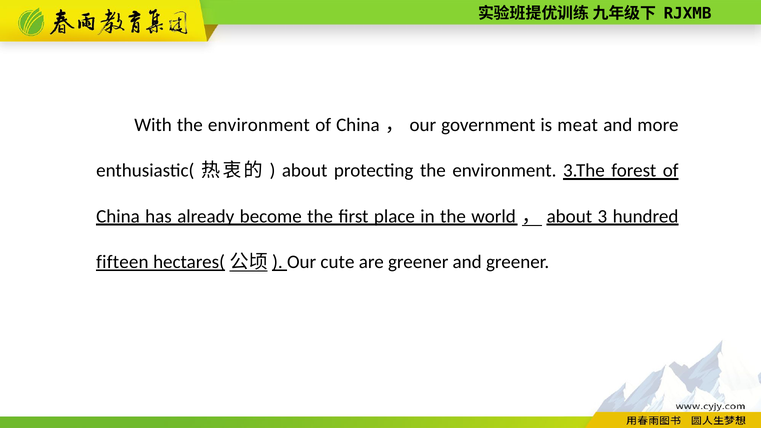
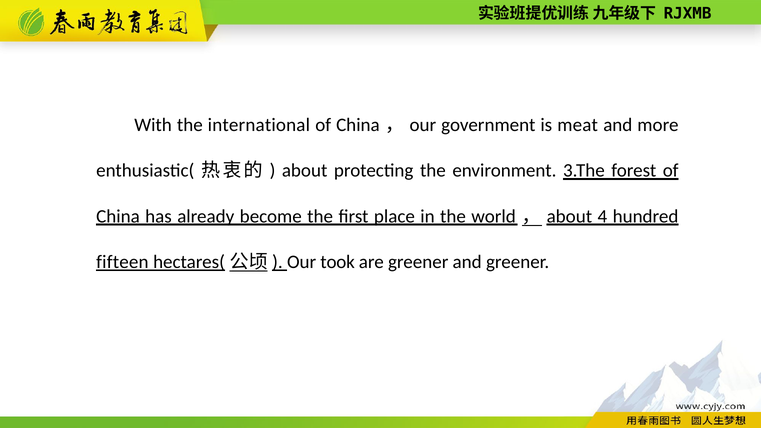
With the environment: environment -> international
3: 3 -> 4
cute: cute -> took
